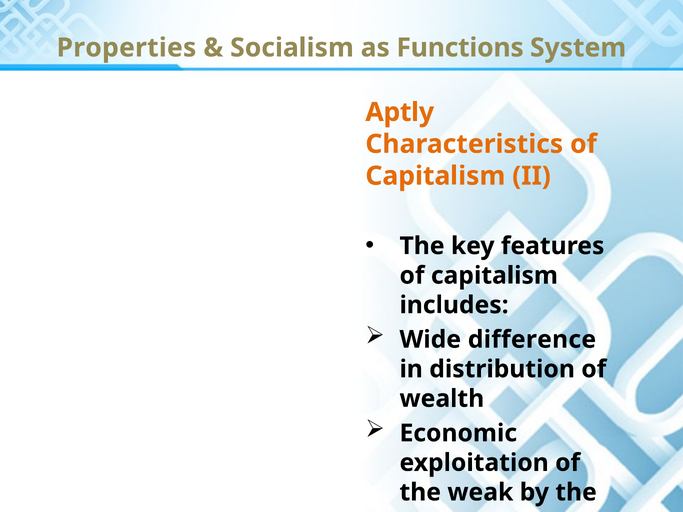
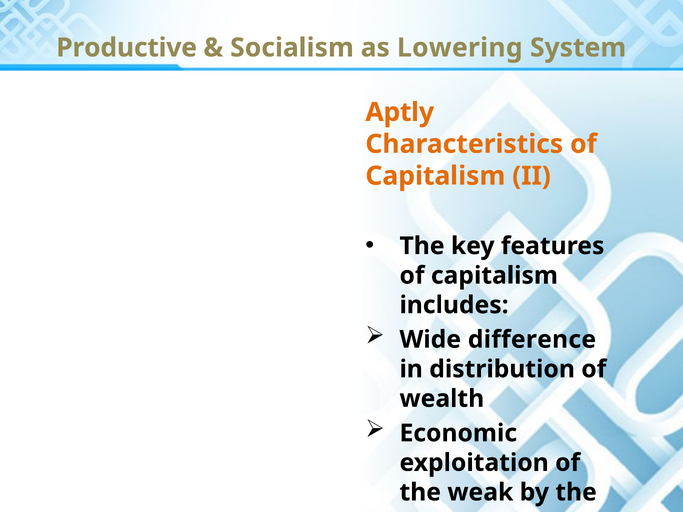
Properties: Properties -> Productive
Functions: Functions -> Lowering
